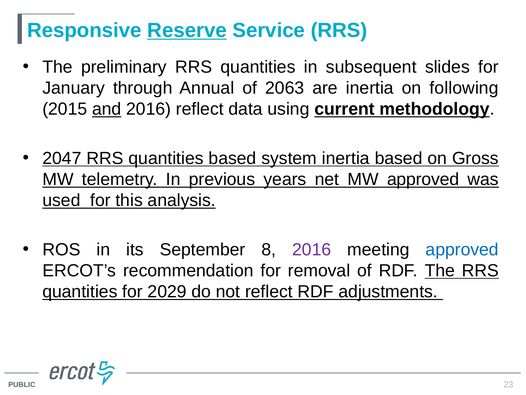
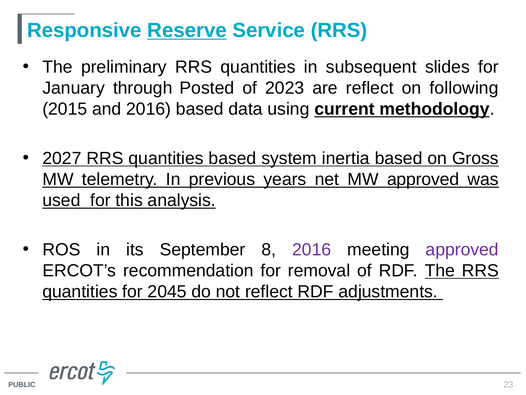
Annual: Annual -> Posted
2063: 2063 -> 2023
are inertia: inertia -> reflect
and underline: present -> none
2016 reflect: reflect -> based
2047: 2047 -> 2027
approved at (462, 249) colour: blue -> purple
2029: 2029 -> 2045
